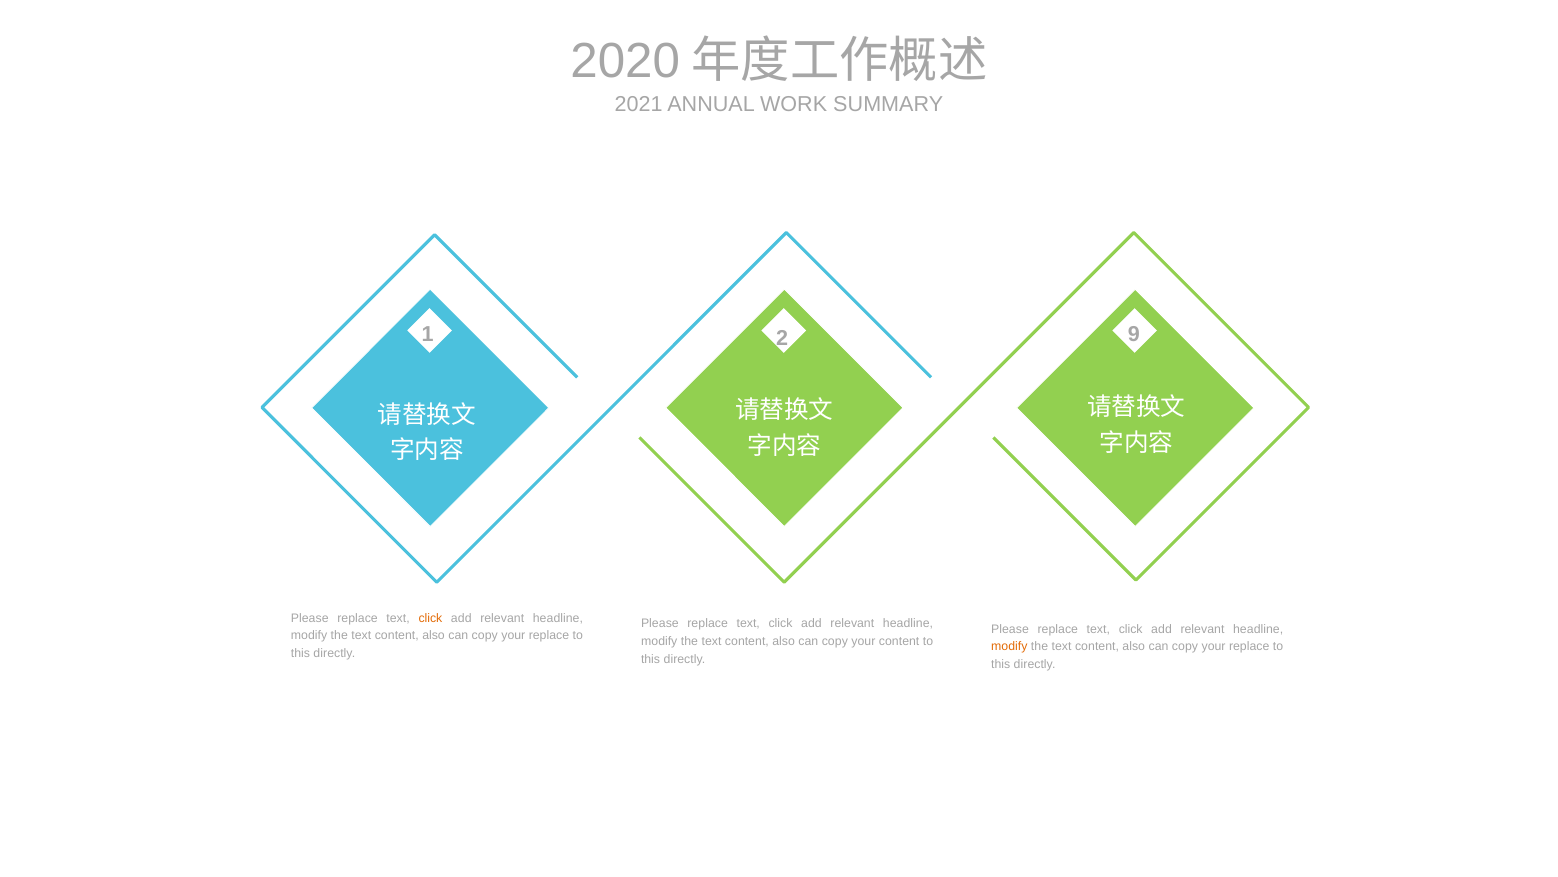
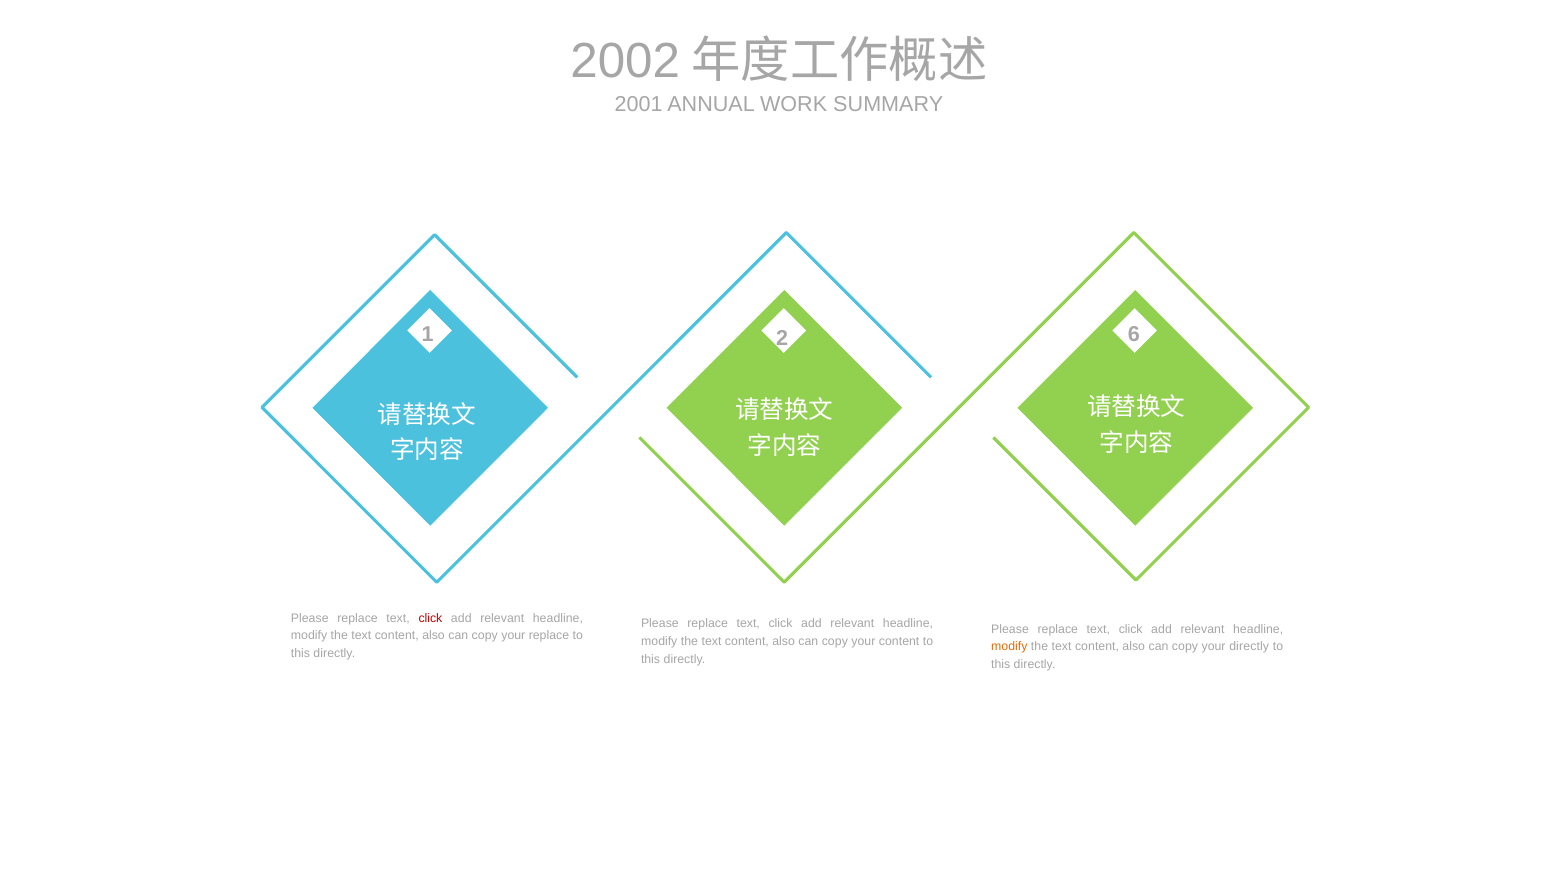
2020: 2020 -> 2002
2021: 2021 -> 2001
9: 9 -> 6
click at (430, 618) colour: orange -> red
replace at (1249, 646): replace -> directly
